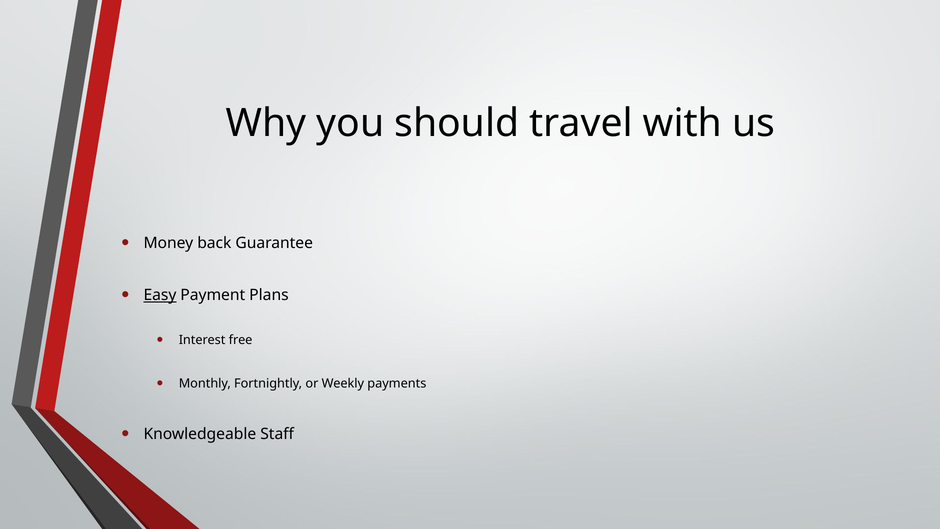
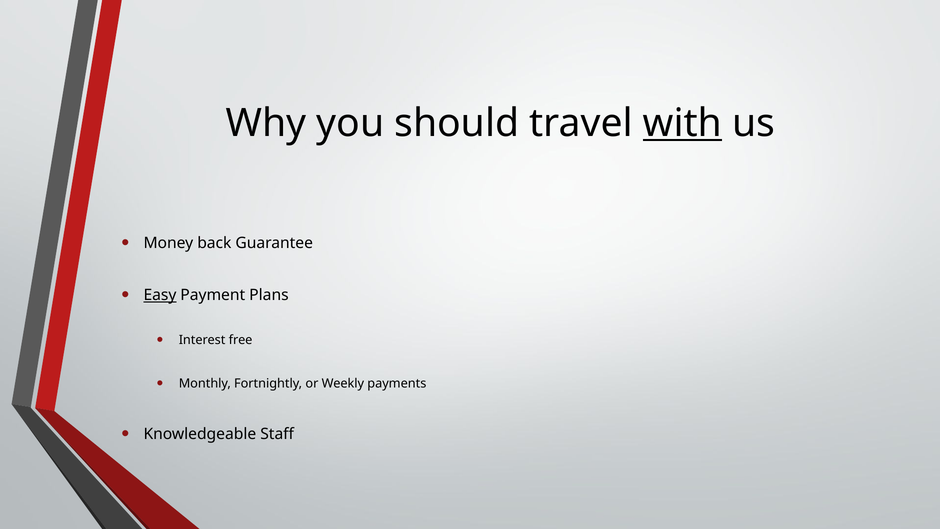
with underline: none -> present
